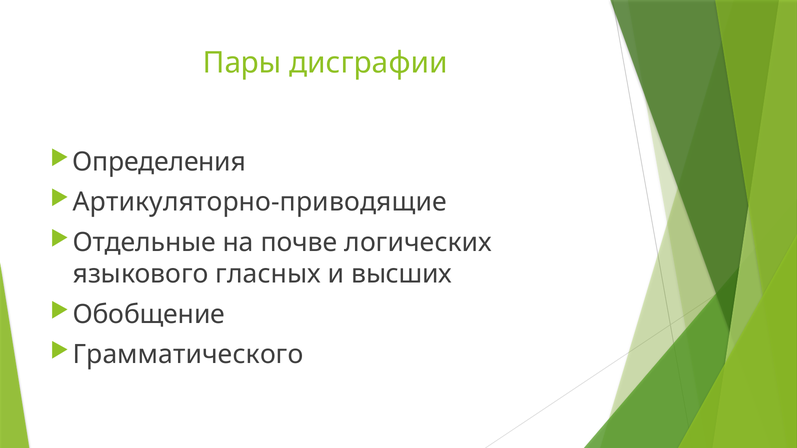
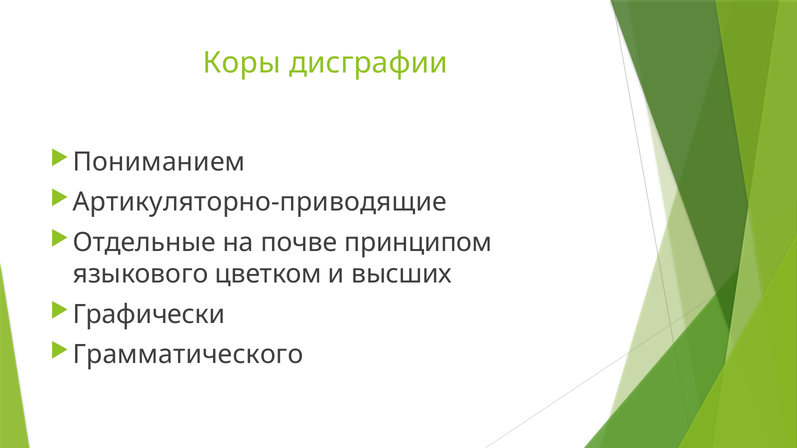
Пары: Пары -> Коры
Определения: Определения -> Пониманием
логических: логических -> принципом
гласных: гласных -> цветком
Обобщение: Обобщение -> Графически
